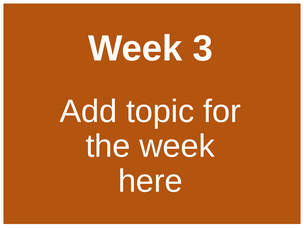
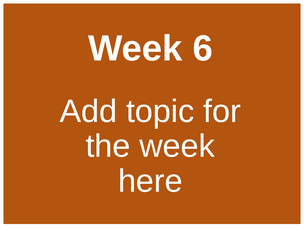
3: 3 -> 6
